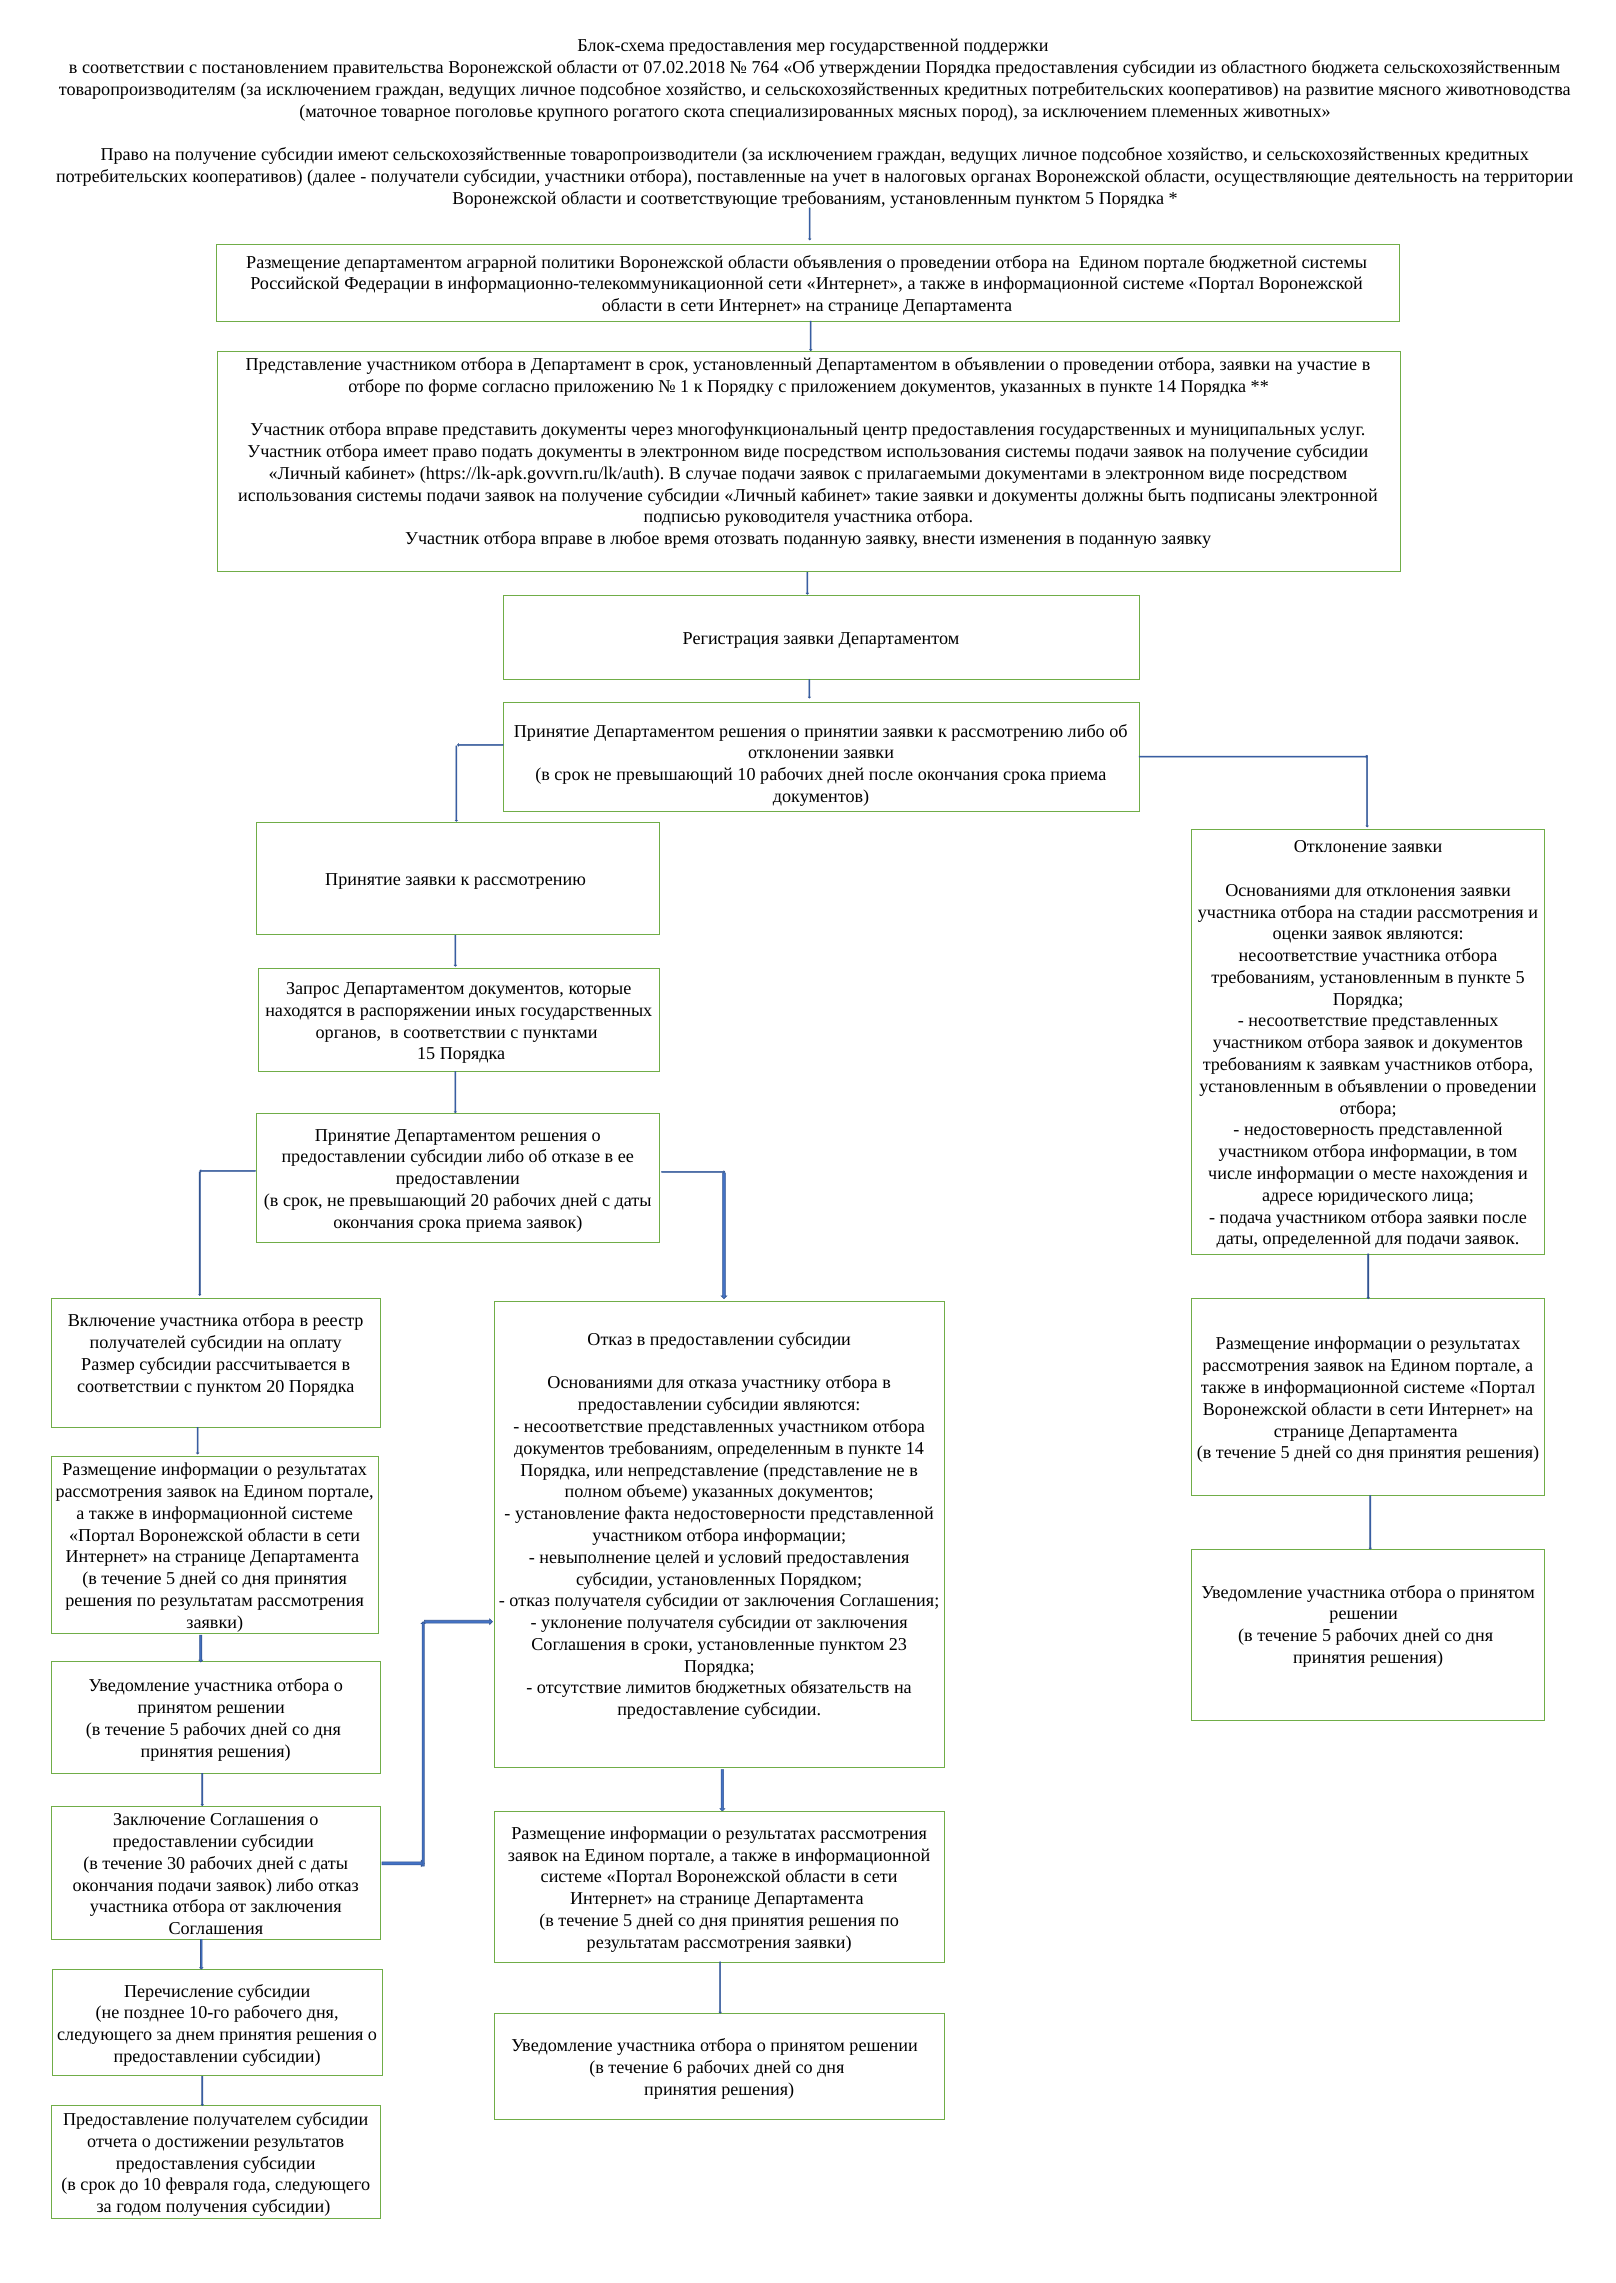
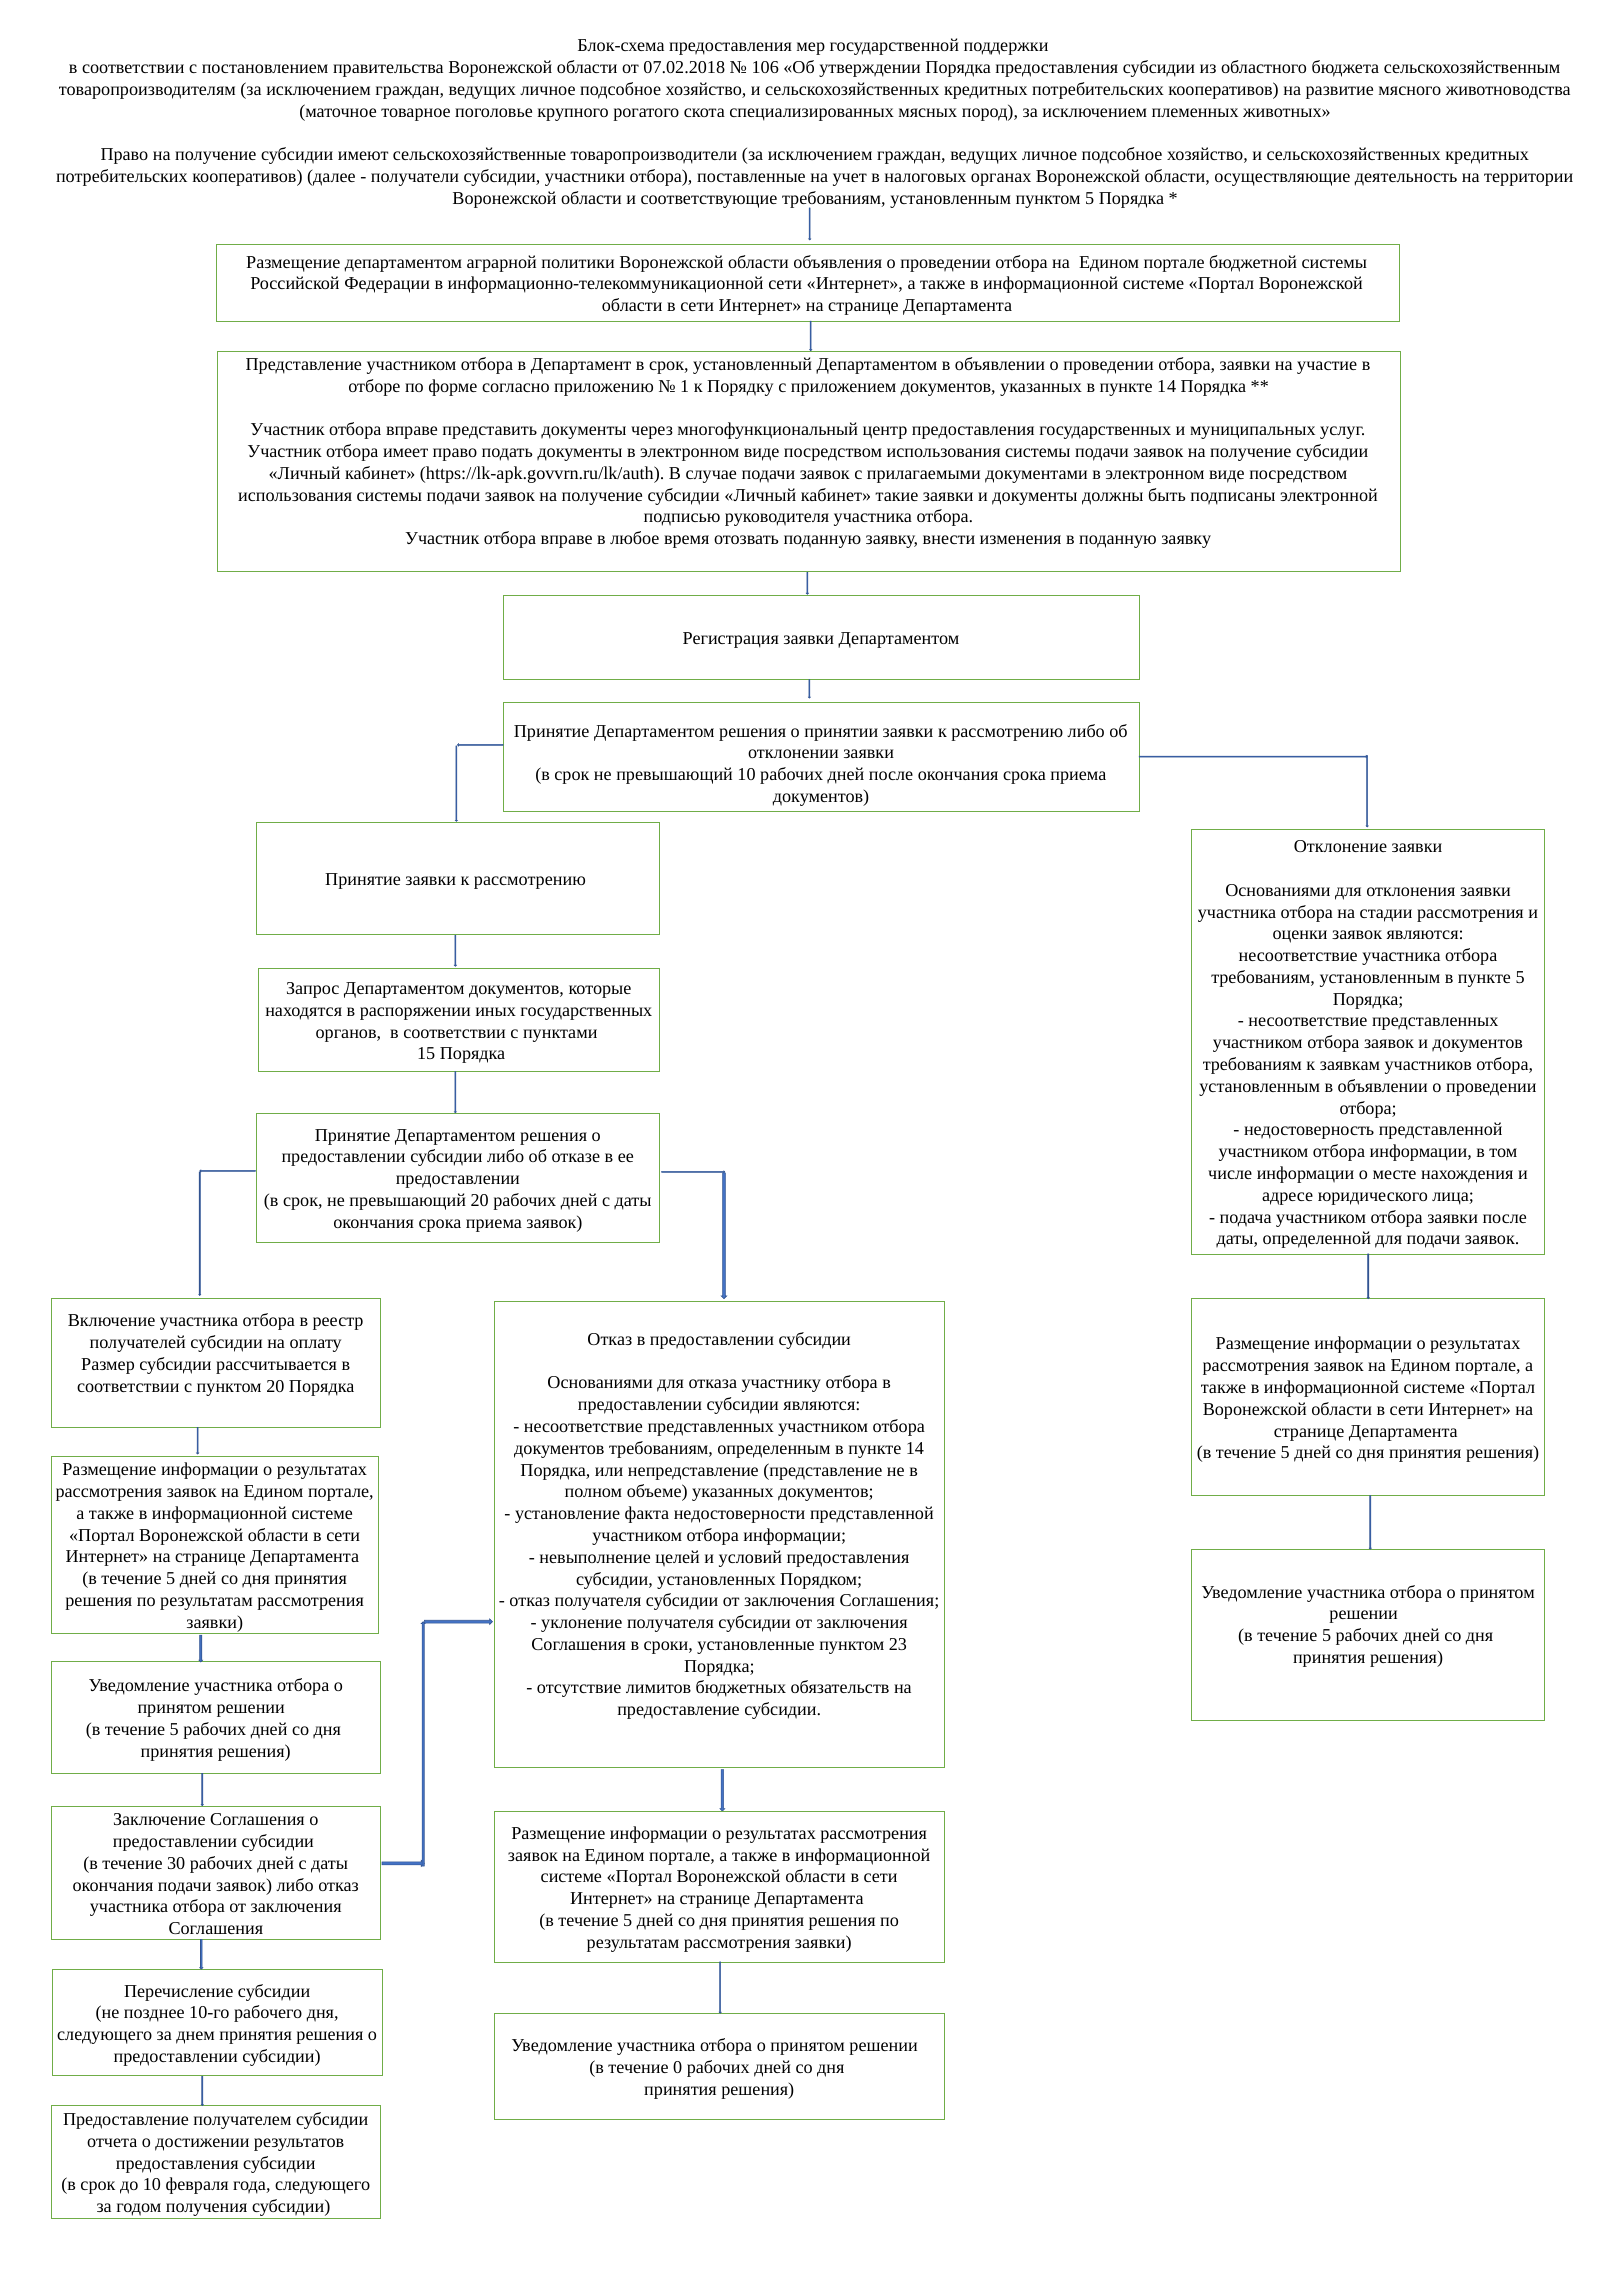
764: 764 -> 106
6: 6 -> 0
